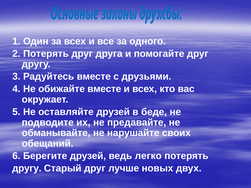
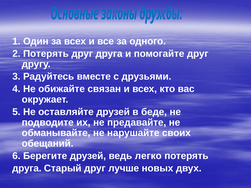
обижайте вместе: вместе -> связан
другу at (27, 169): другу -> друга
